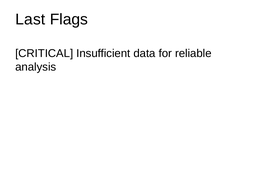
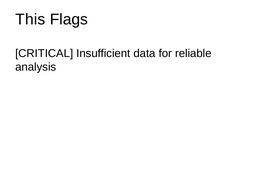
Last: Last -> This
